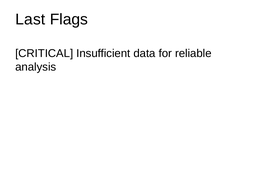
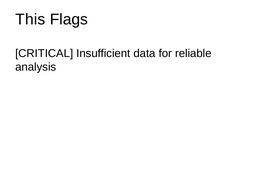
Last: Last -> This
